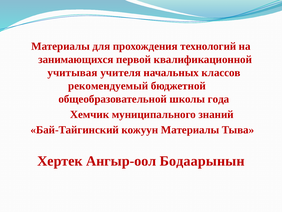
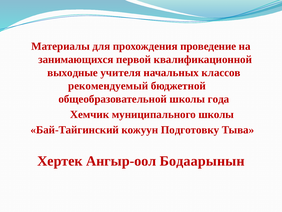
технологий: технологий -> проведение
учитывая: учитывая -> выходные
муниципального знаний: знаний -> школы
кожуун Материалы: Материалы -> Подготовку
